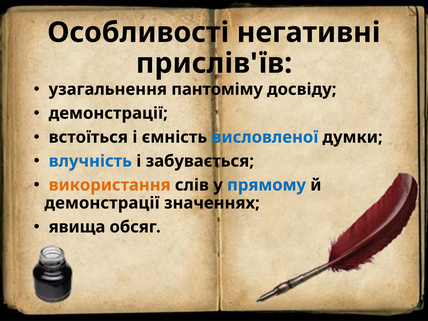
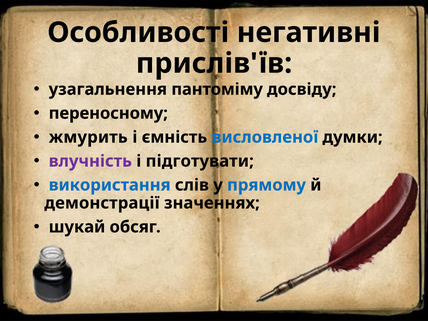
демонстрації at (108, 113): демонстрації -> переносному
встоїться: встоїться -> жмурить
влучність colour: blue -> purple
забувається: забувається -> підготувати
використання colour: orange -> blue
явища: явища -> шукай
